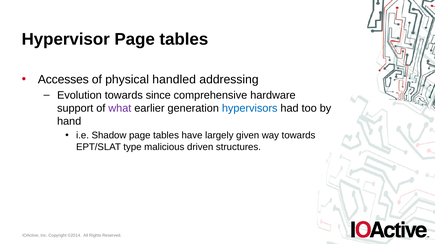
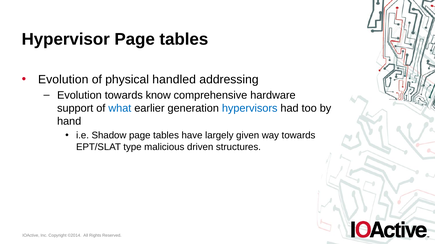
Accesses at (63, 80): Accesses -> Evolution
since: since -> know
what colour: purple -> blue
